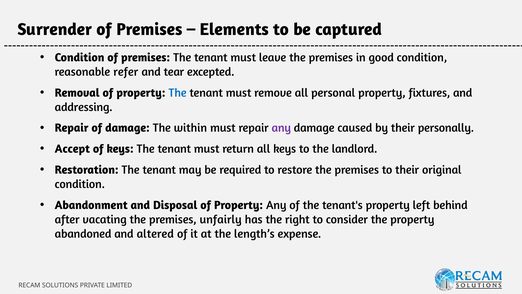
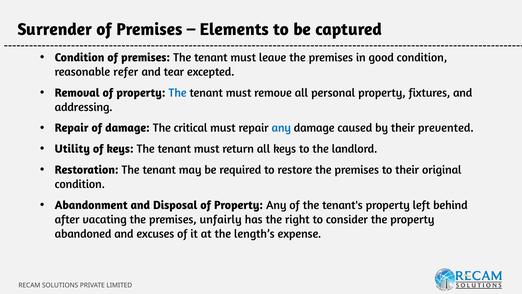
within: within -> critical
any at (281, 128) colour: purple -> blue
personally: personally -> prevented
Accept: Accept -> Utility
altered: altered -> excuses
